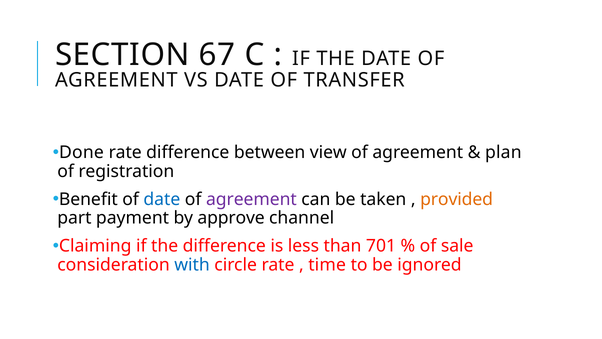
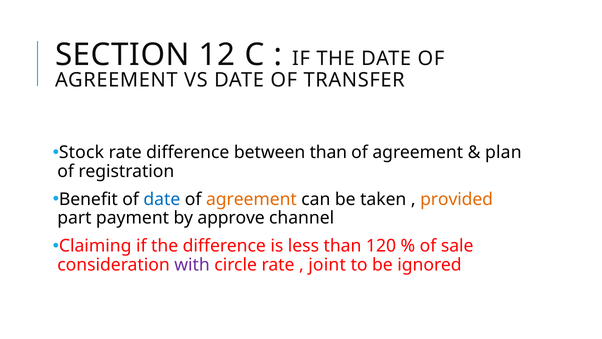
67: 67 -> 12
Done: Done -> Stock
between view: view -> than
agreement at (251, 199) colour: purple -> orange
701: 701 -> 120
with colour: blue -> purple
time: time -> joint
